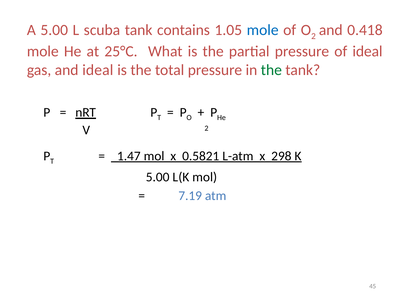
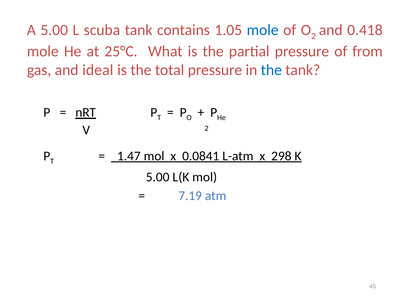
of ideal: ideal -> from
the at (271, 70) colour: green -> blue
0.5821: 0.5821 -> 0.0841
